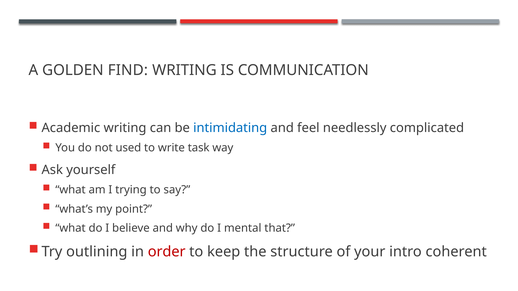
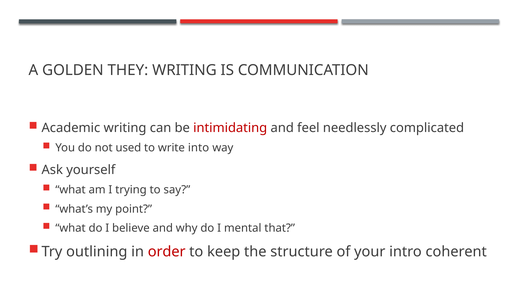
FIND: FIND -> THEY
intimidating colour: blue -> red
task: task -> into
